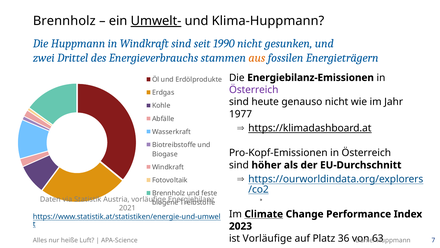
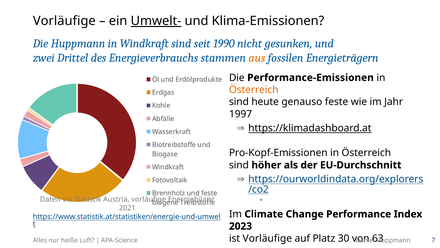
Brennholz at (64, 21): Brennholz -> Vorläufige
Klima-Huppmann: Klima-Huppmann -> Klima-Emissionen
Energiebilanz-Emissionen: Energiebilanz-Emissionen -> Performance-Emissionen
Österreich at (254, 90) colour: purple -> orange
genauso nicht: nicht -> feste
1977: 1977 -> 1997
Climate underline: present -> none
36: 36 -> 30
